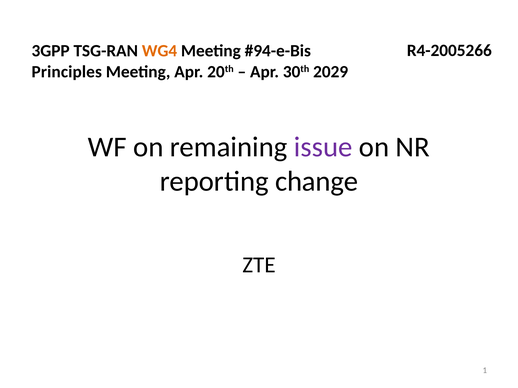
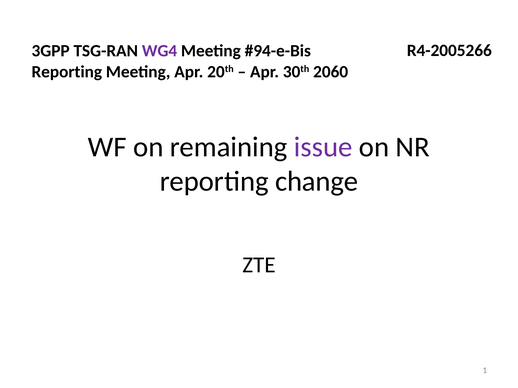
WG4 colour: orange -> purple
Principles at (67, 72): Principles -> Reporting
2029: 2029 -> 2060
